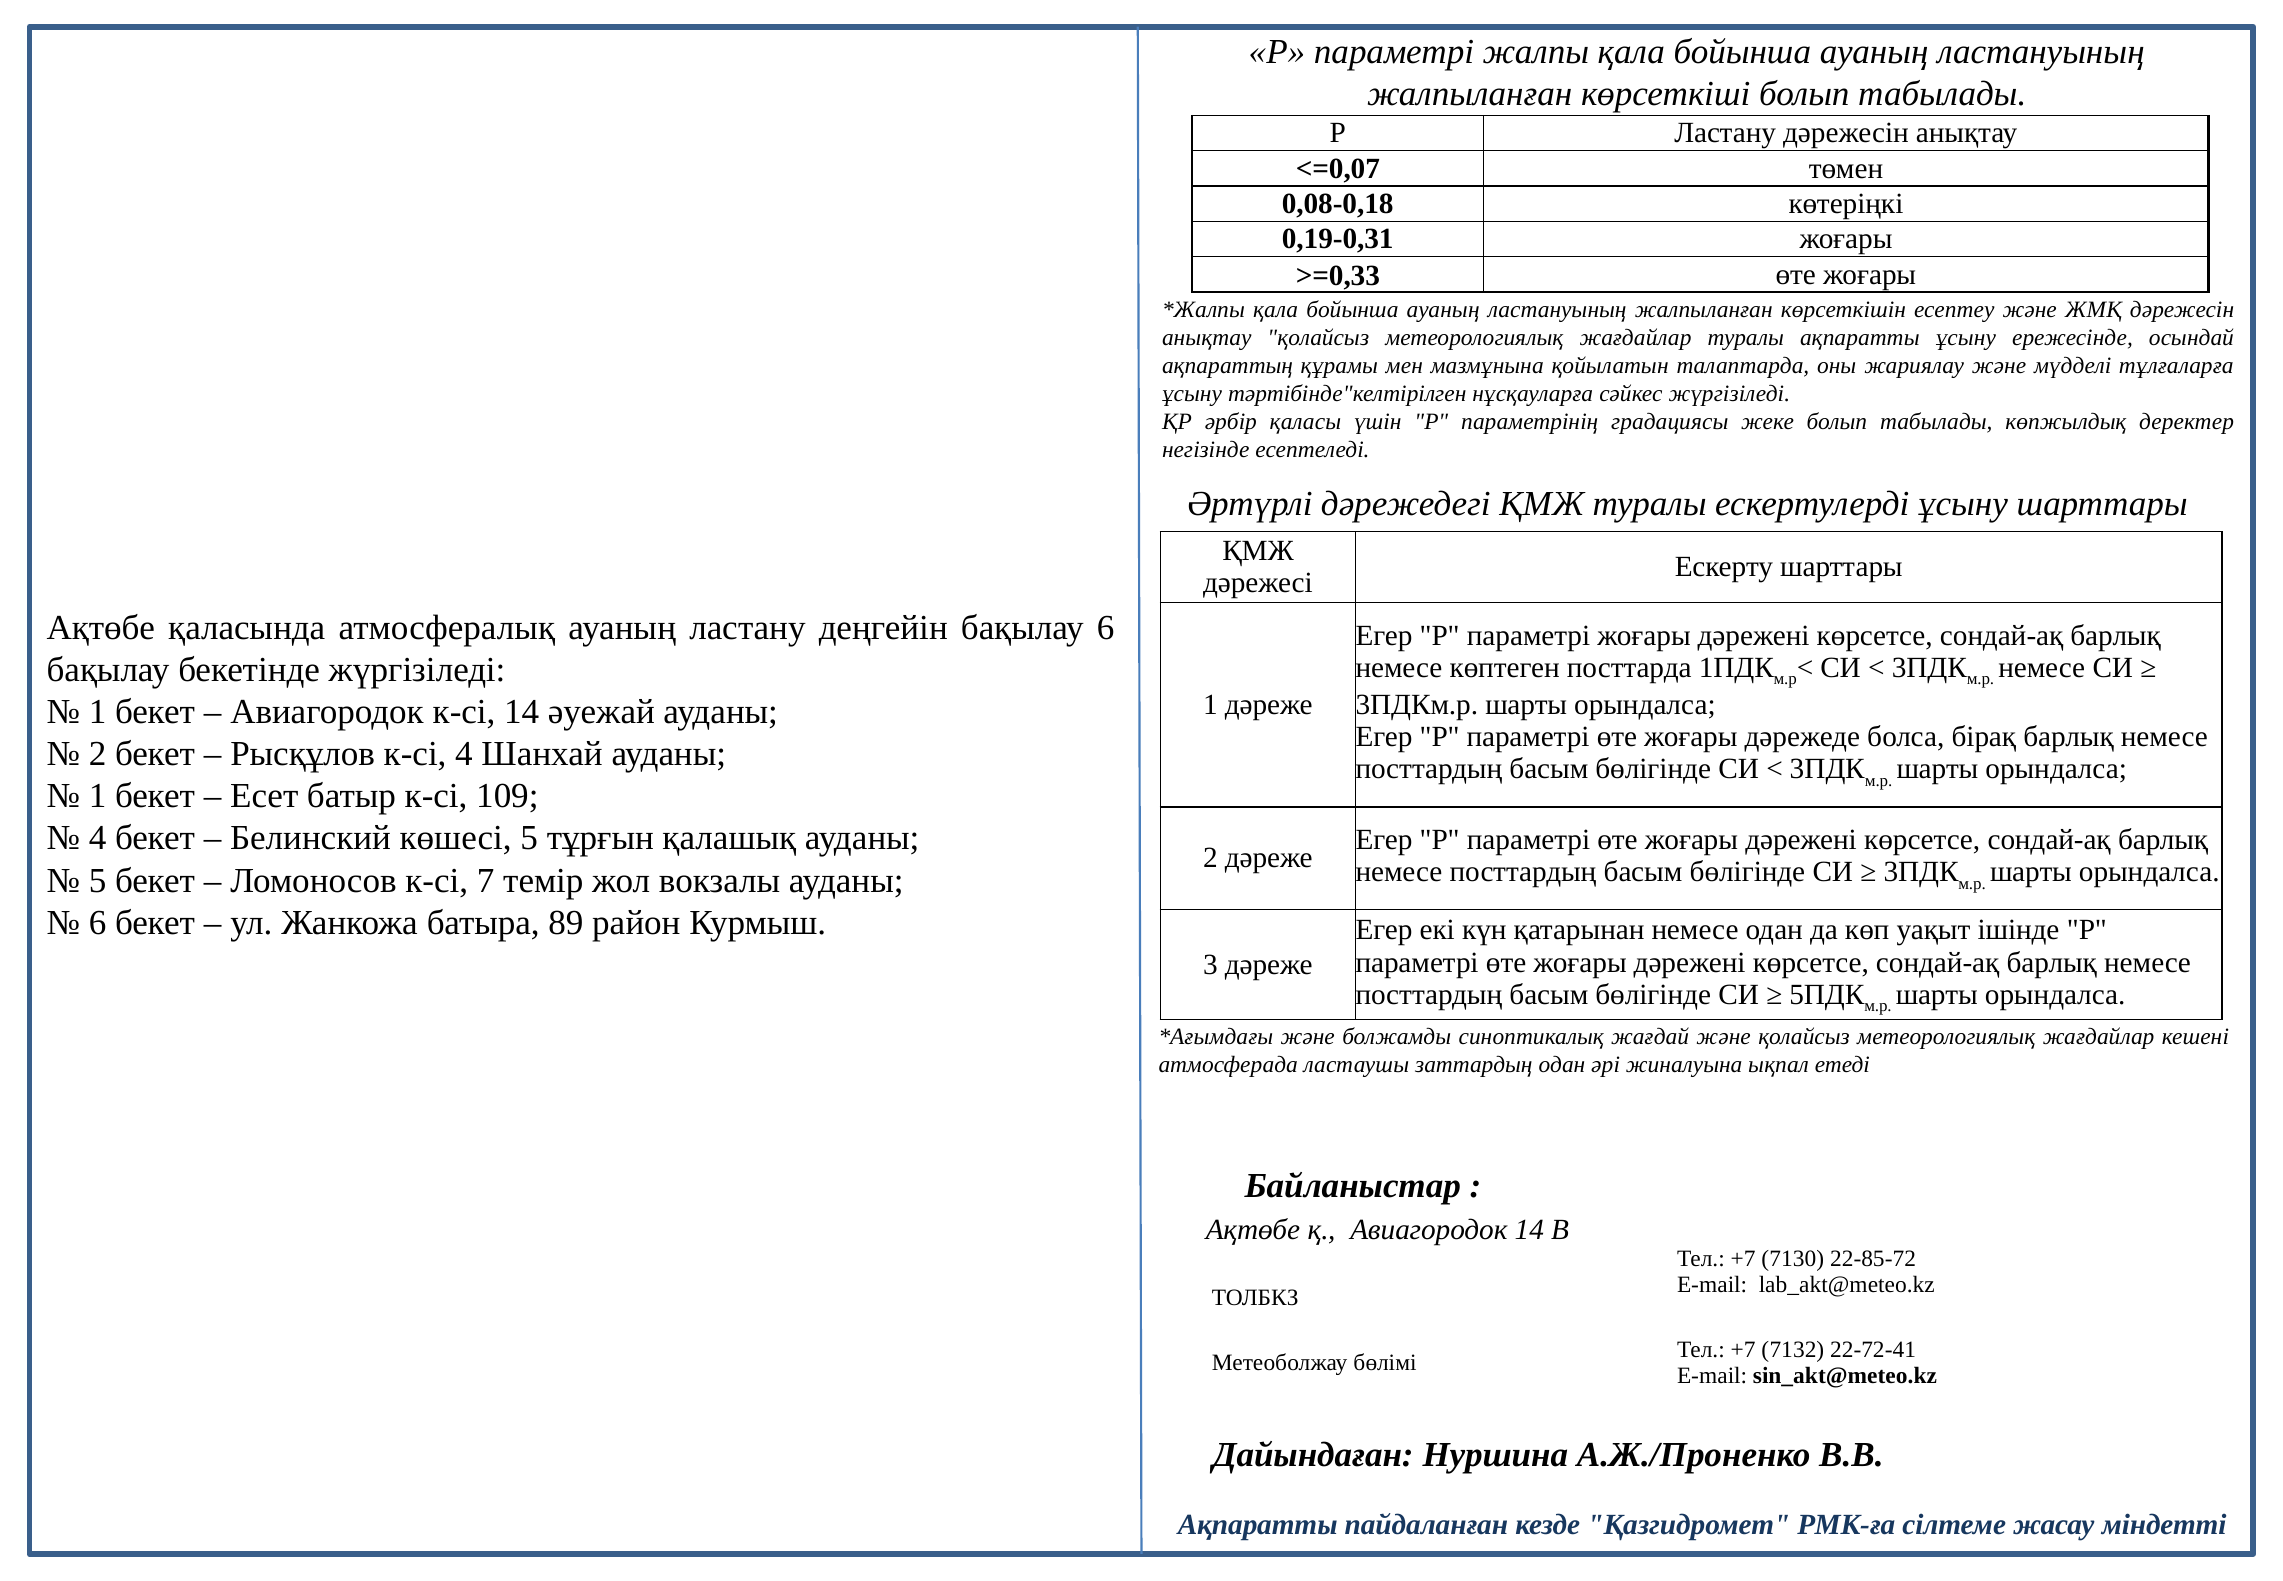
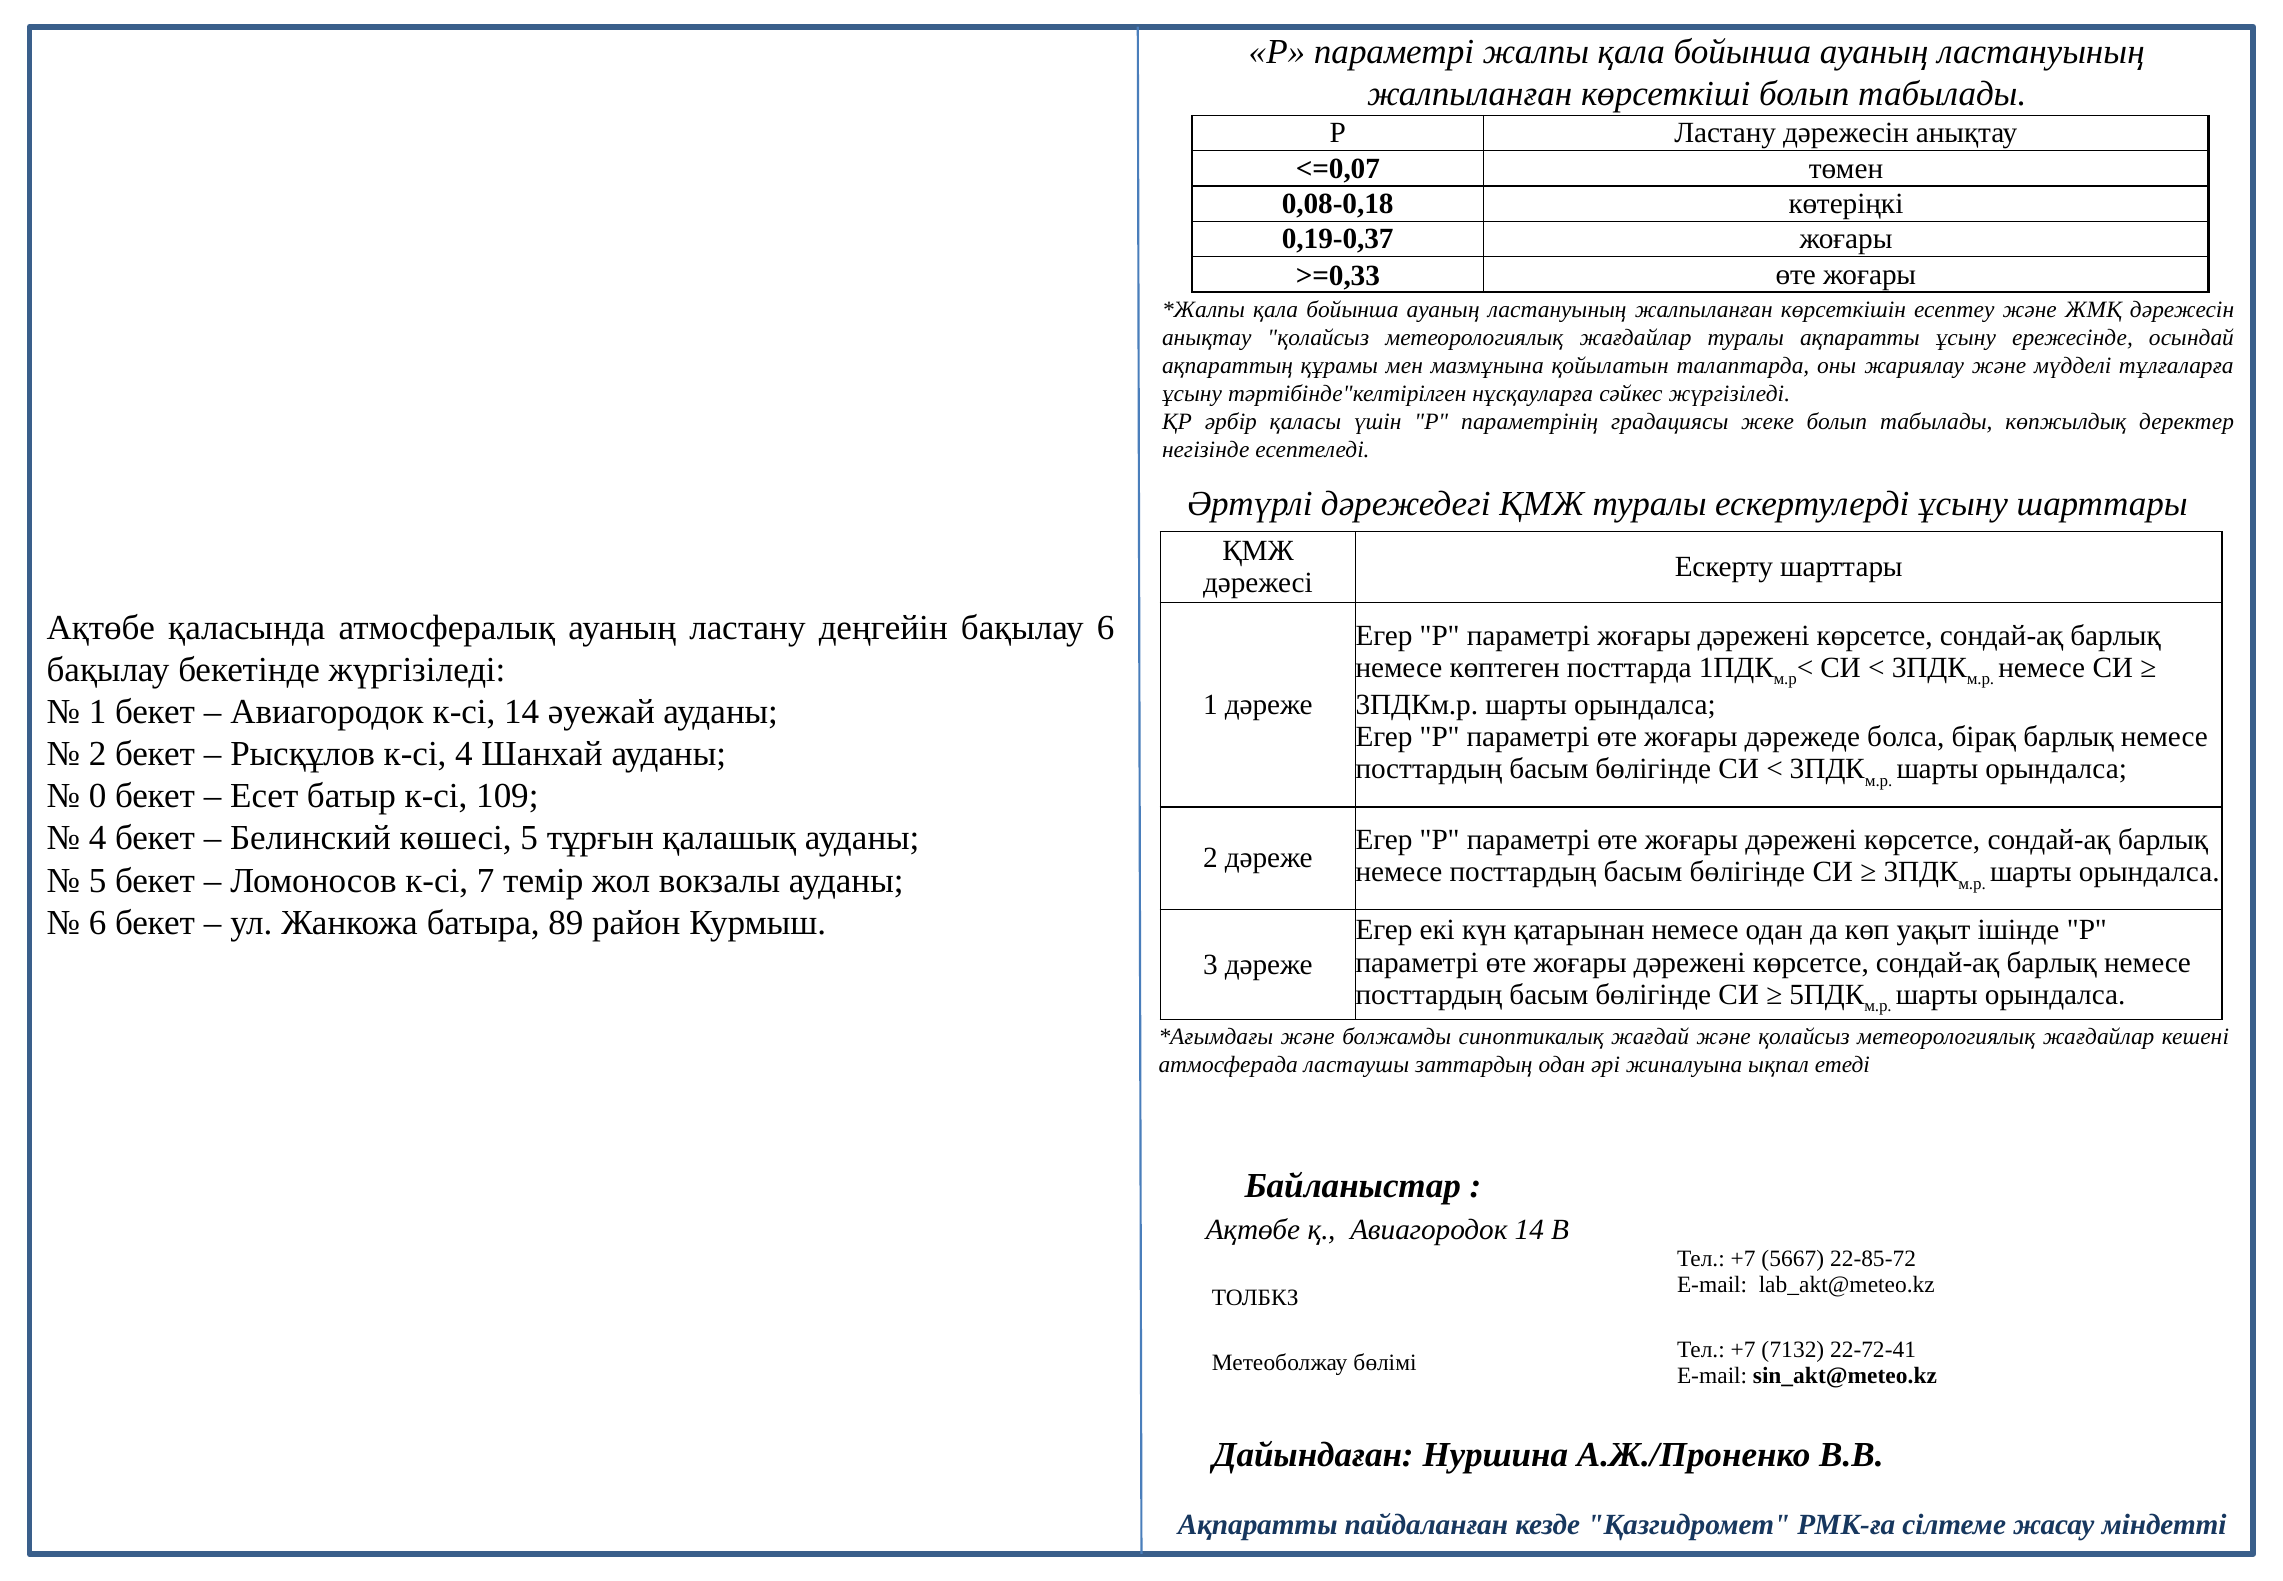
0,19-0,31: 0,19-0,31 -> 0,19-0,37
1 at (98, 796): 1 -> 0
7130: 7130 -> 5667
